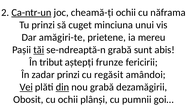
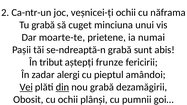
Ca-ntr-un underline: present -> none
cheamă-ți: cheamă-ți -> veșnicei-ți
Tu prinzi: prinzi -> grabă
amăgiri-te: amăgiri-te -> moarte-te
mereu: mereu -> numai
tăi underline: present -> none
zadar prinzi: prinzi -> alergi
regăsit: regăsit -> pieptul
